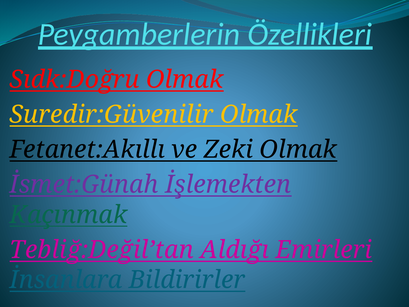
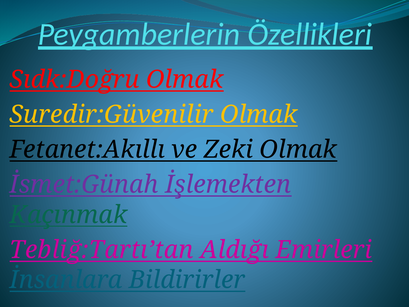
Tebliğ:Değil’tan: Tebliğ:Değil’tan -> Tebliğ:Tartı’tan
